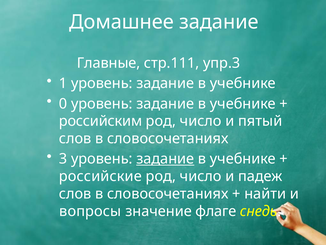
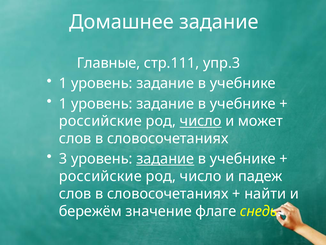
0 at (63, 104): 0 -> 1
российским at (101, 121): российским -> российские
число at (201, 121) underline: none -> present
пятый: пятый -> может
вопросы: вопросы -> бережём
